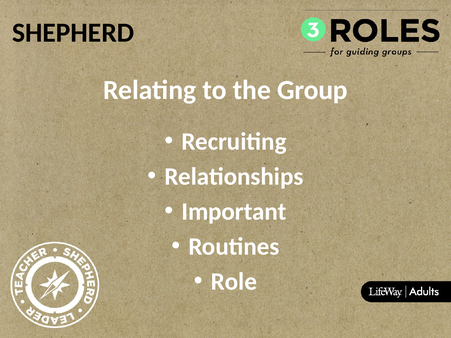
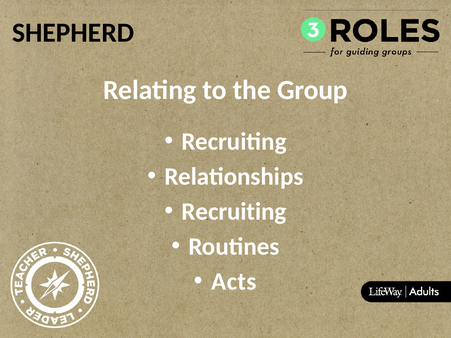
Important at (234, 212): Important -> Recruiting
Role: Role -> Acts
